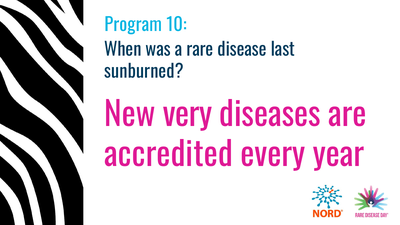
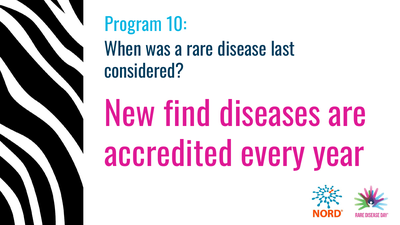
sunburned: sunburned -> considered
very: very -> find
